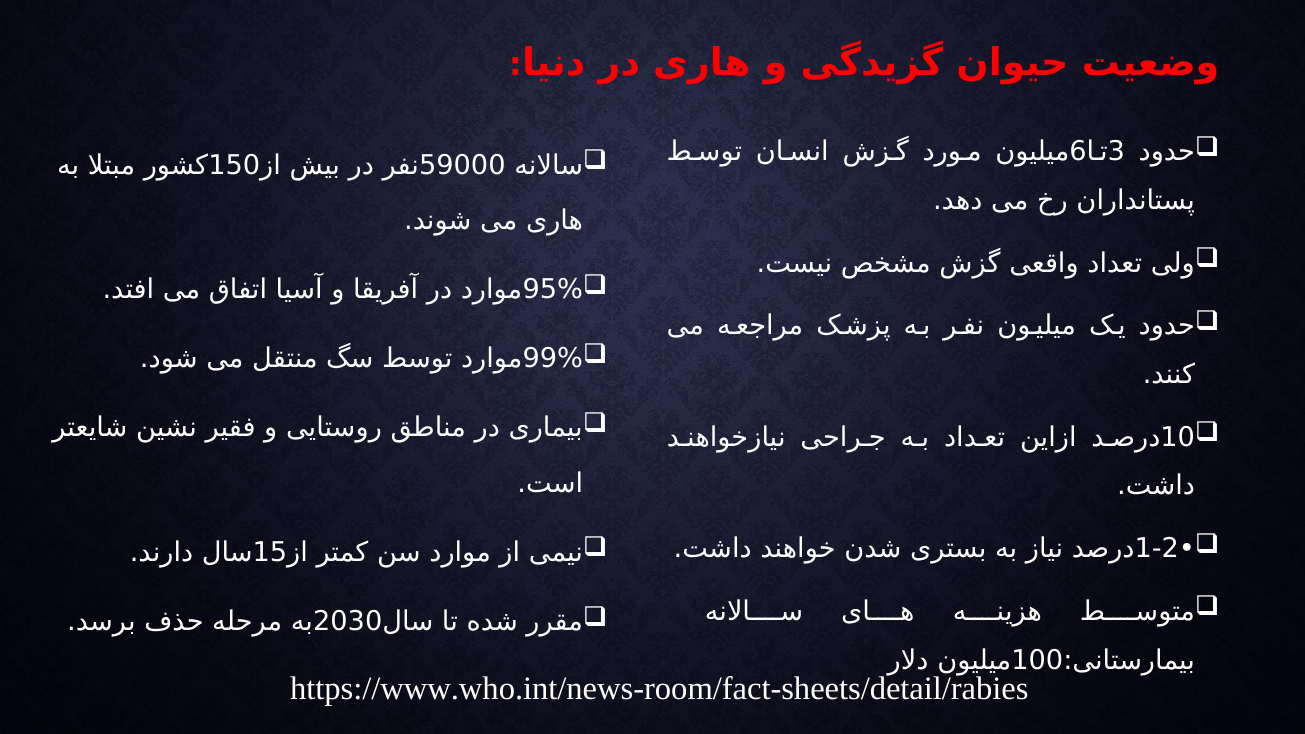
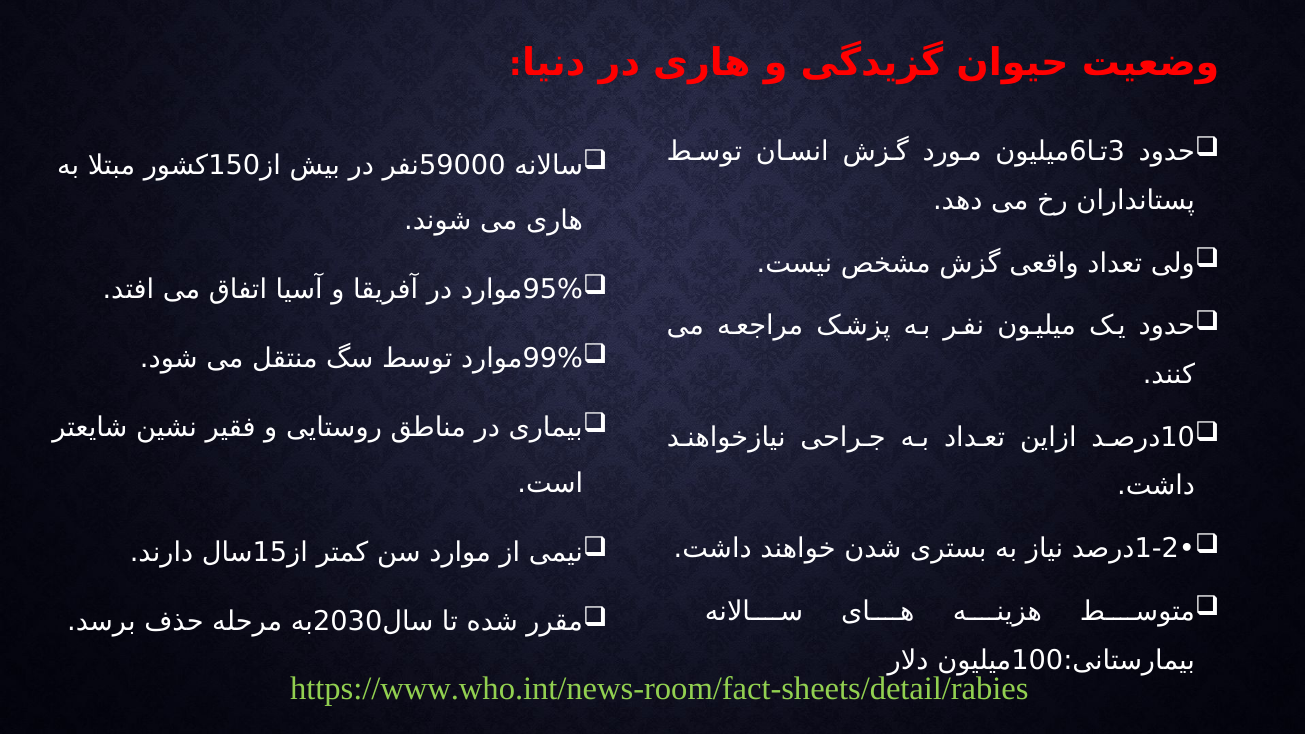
https://www.who.int/news-room/fact-sheets/detail/rabies colour: white -> light green
